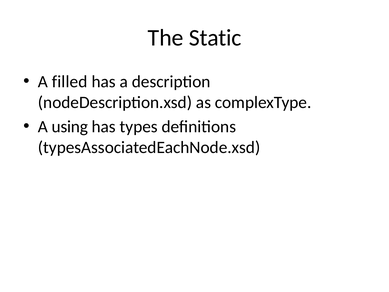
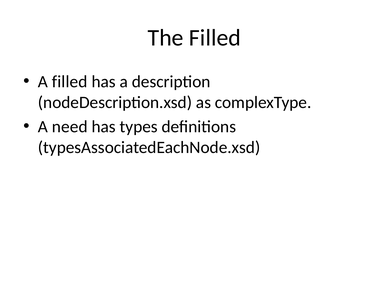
The Static: Static -> Filled
using: using -> need
